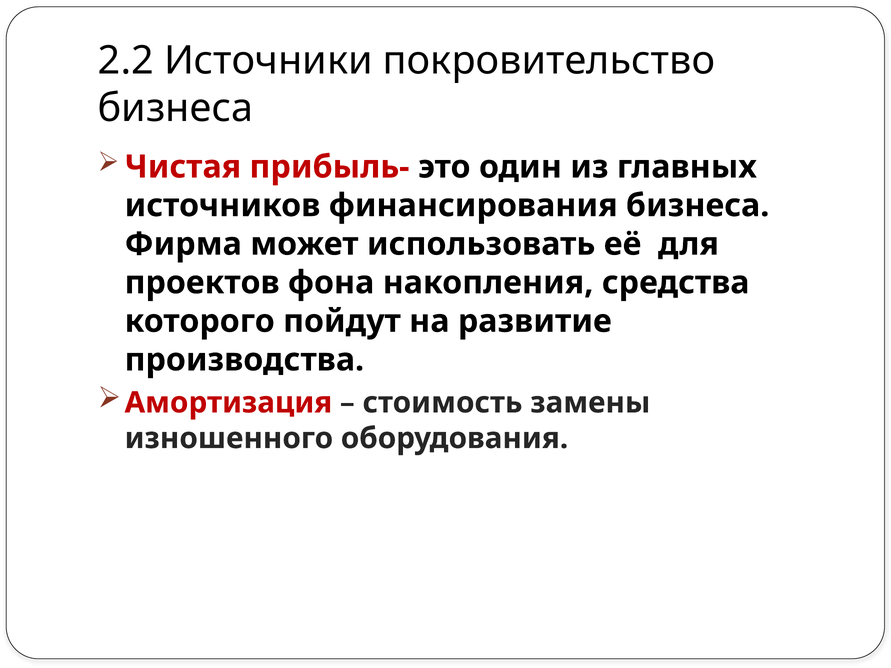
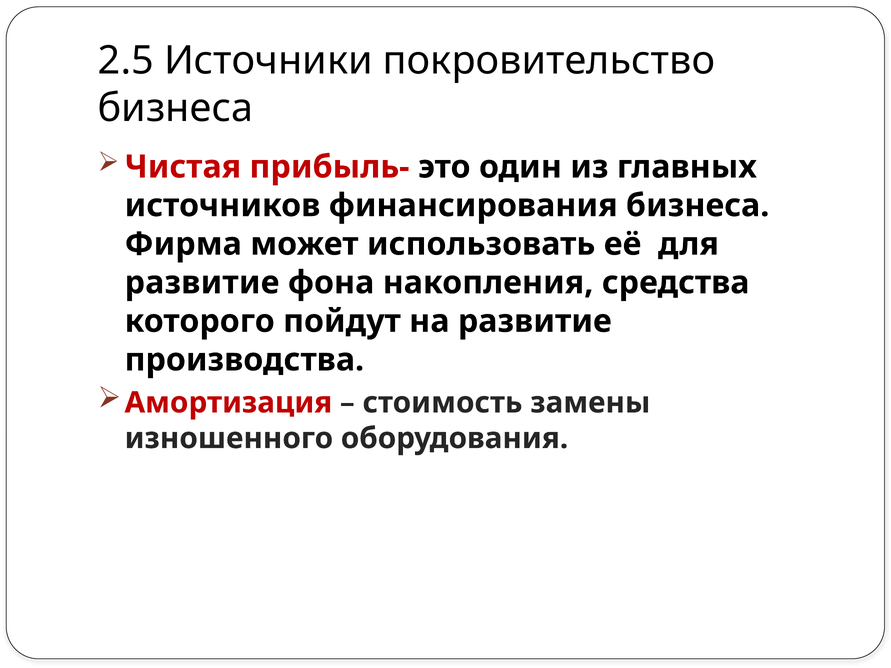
2.2: 2.2 -> 2.5
проектов at (202, 283): проектов -> развитие
